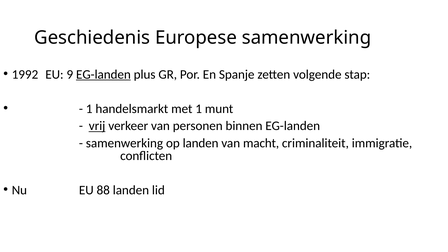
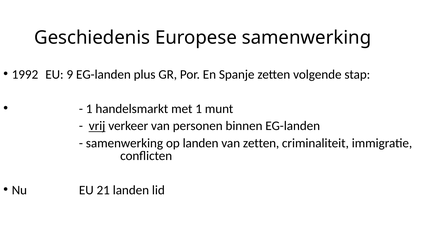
EG-landen at (103, 74) underline: present -> none
van macht: macht -> zetten
88: 88 -> 21
